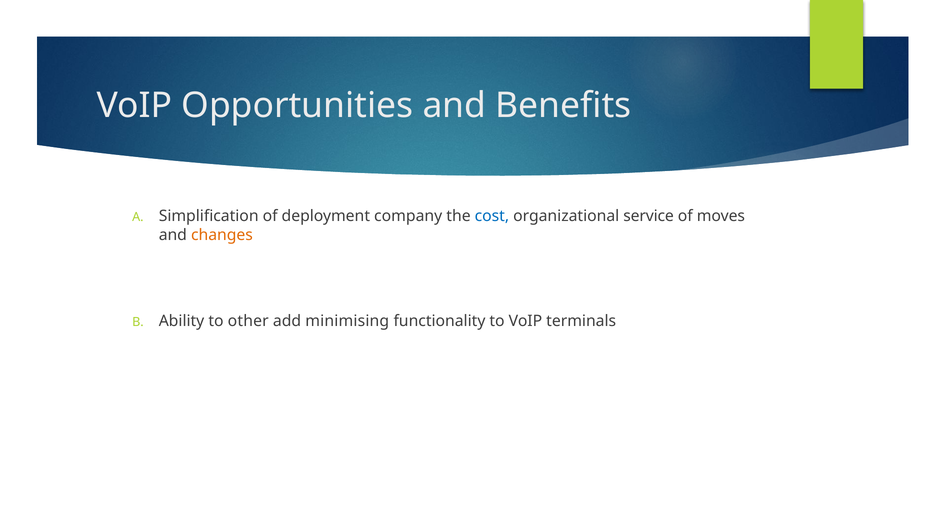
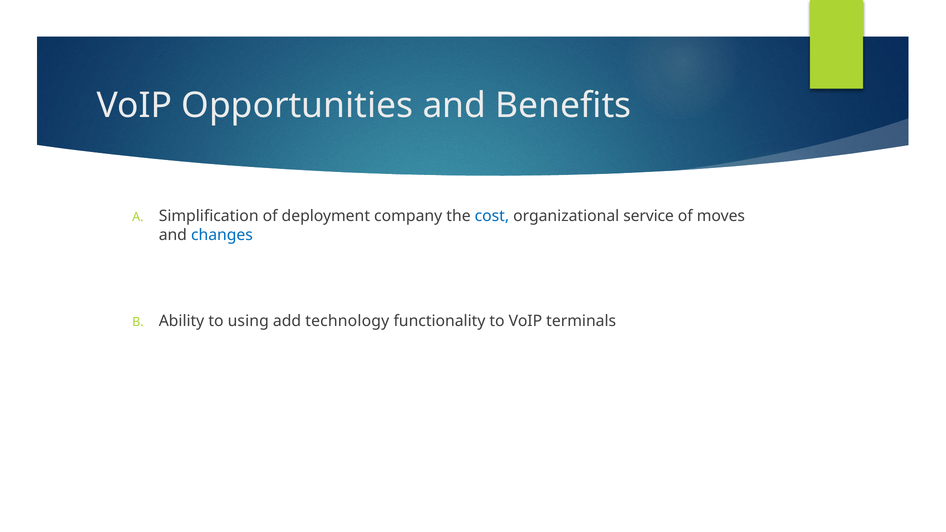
changes colour: orange -> blue
other: other -> using
minimising: minimising -> technology
